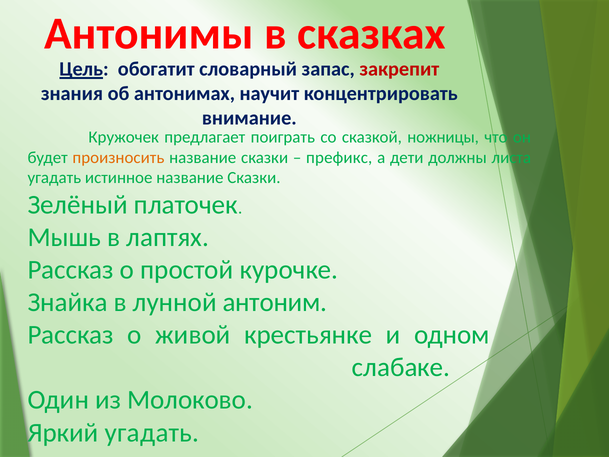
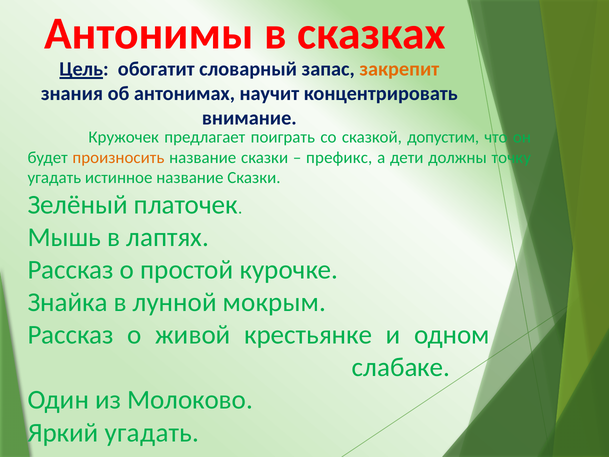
закрепит colour: red -> orange
ножницы: ножницы -> допустим
листа: листа -> точку
антоним: антоним -> мокрым
